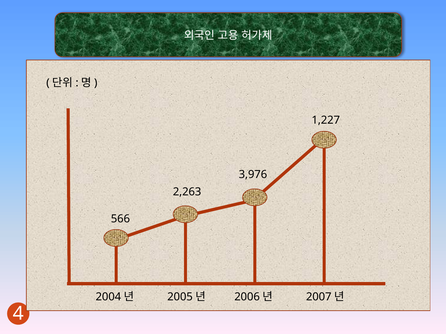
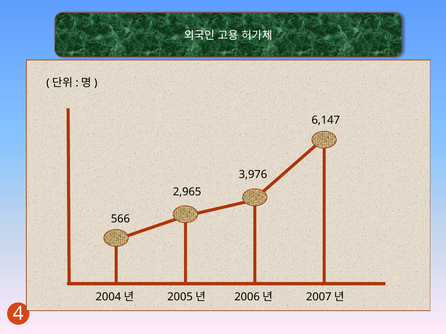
1,227: 1,227 -> 6,147
2,263: 2,263 -> 2,965
